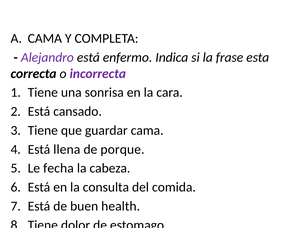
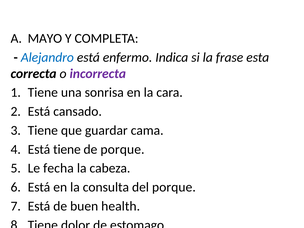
CAMA at (45, 38): CAMA -> MAYO
Alejandro colour: purple -> blue
Está llena: llena -> tiene
del comida: comida -> porque
